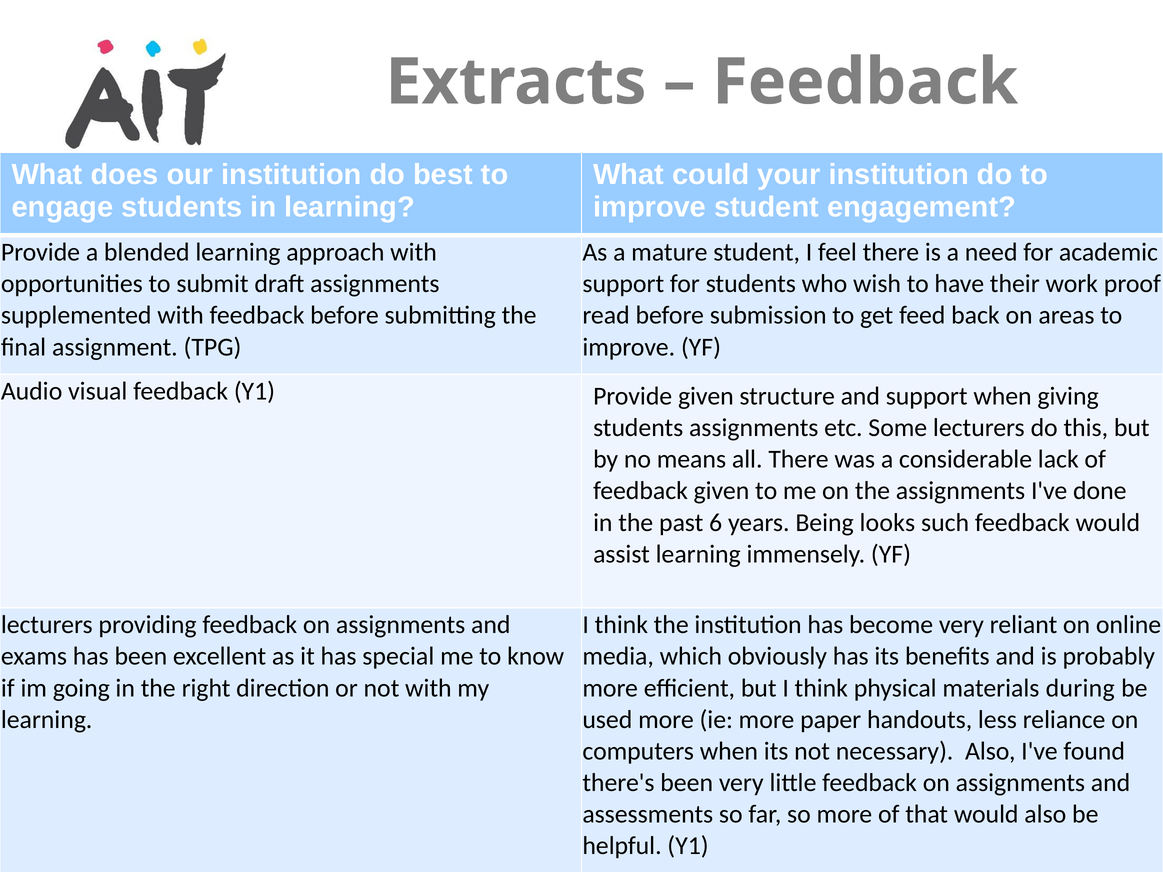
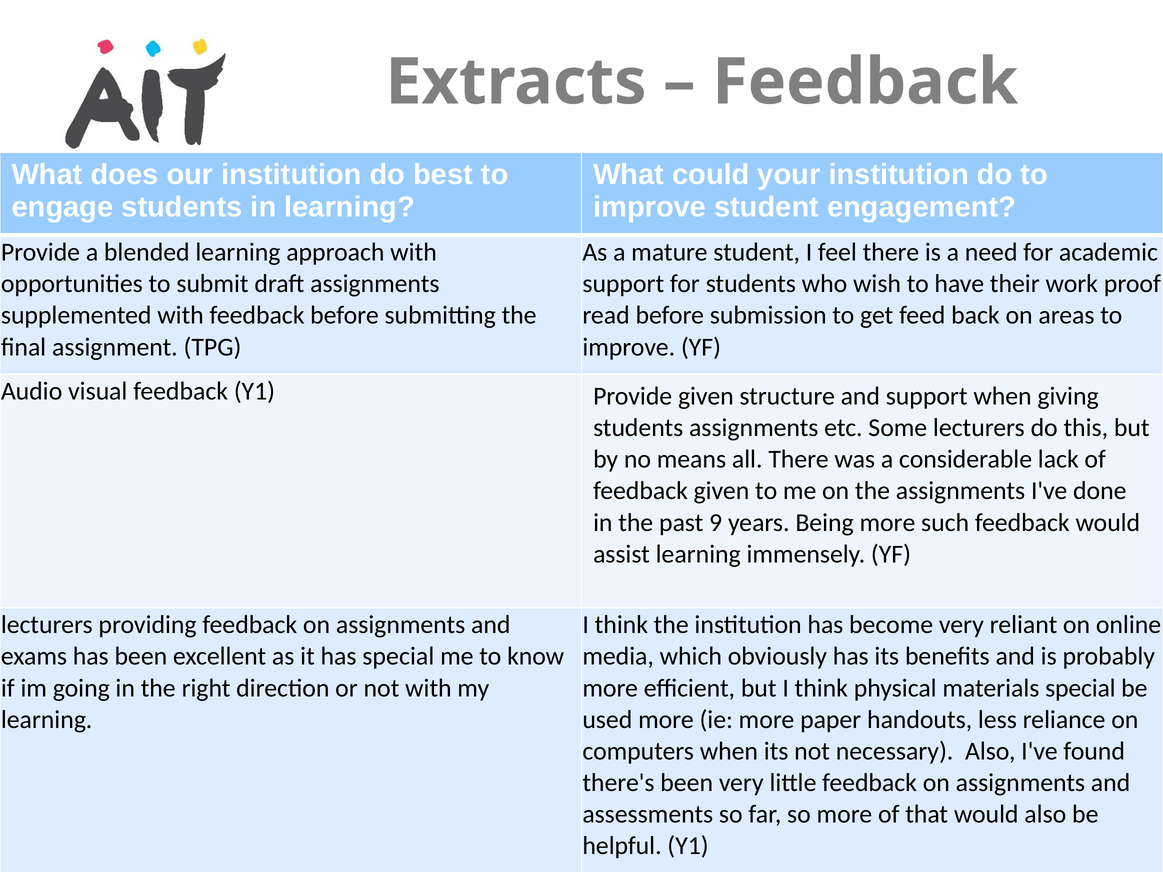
6: 6 -> 9
Being looks: looks -> more
materials during: during -> special
